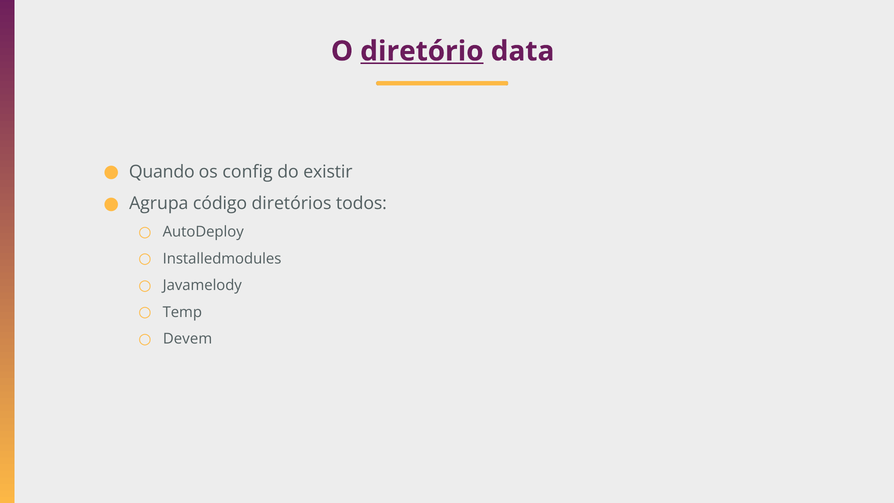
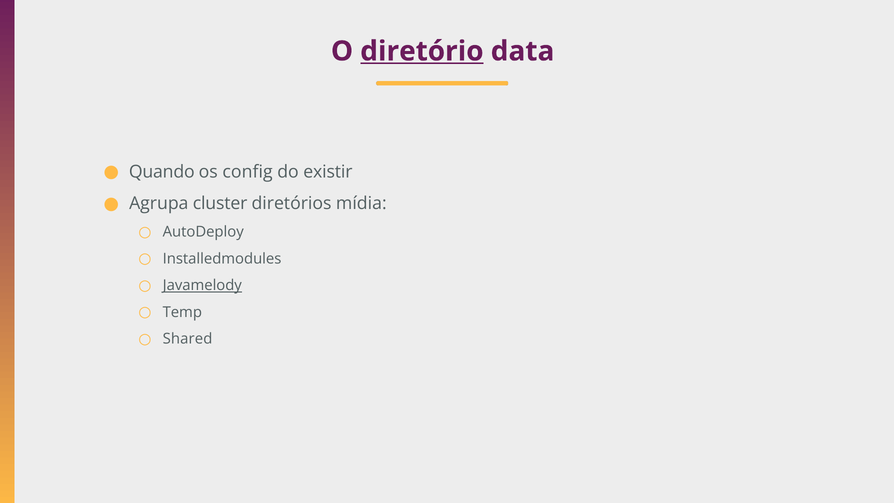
código: código -> cluster
todos: todos -> mídia
Javamelody underline: none -> present
Devem: Devem -> Shared
